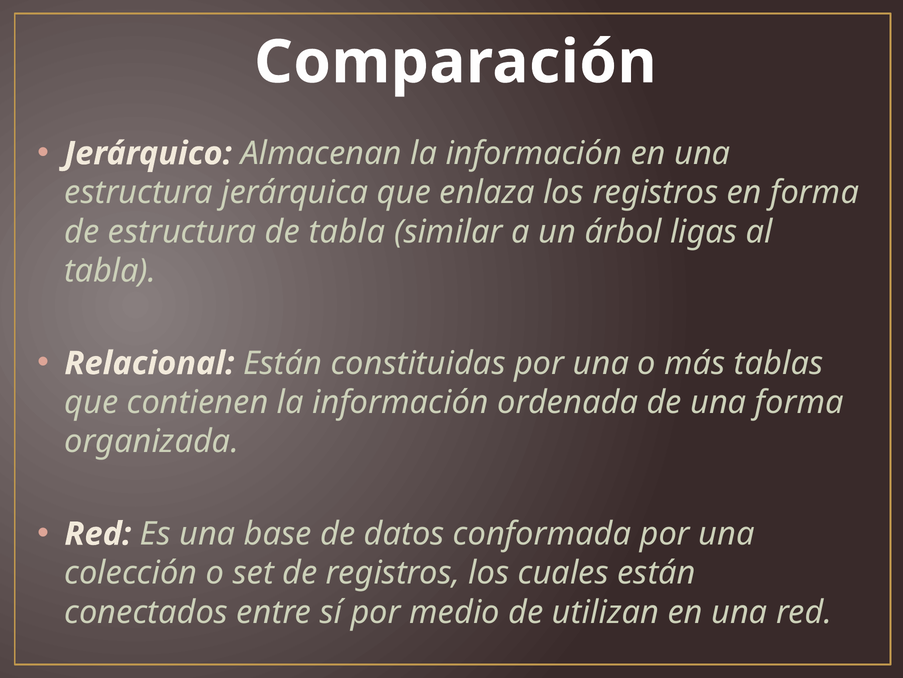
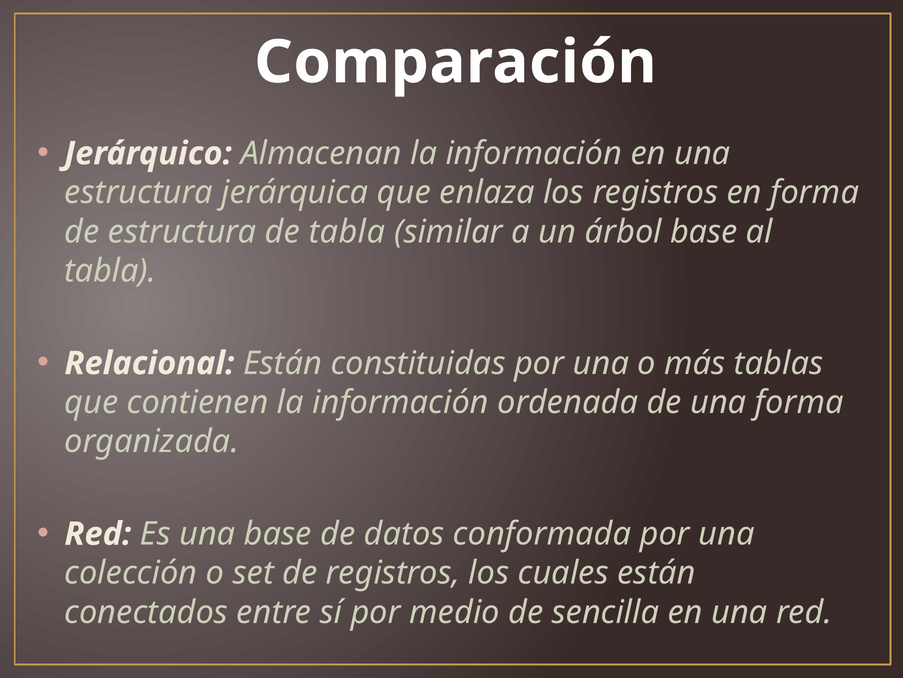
árbol ligas: ligas -> base
utilizan: utilizan -> sencilla
